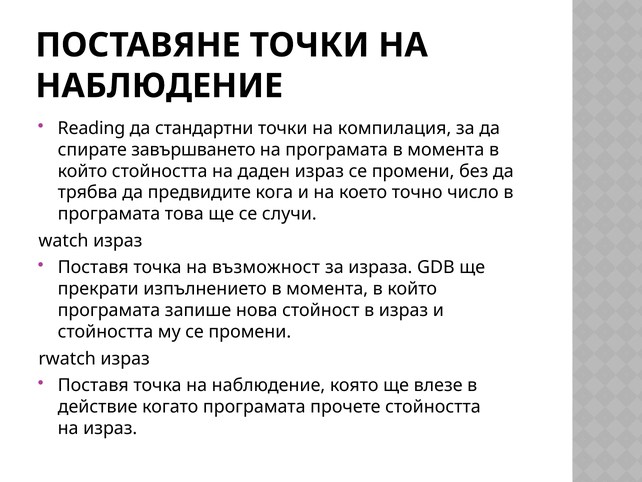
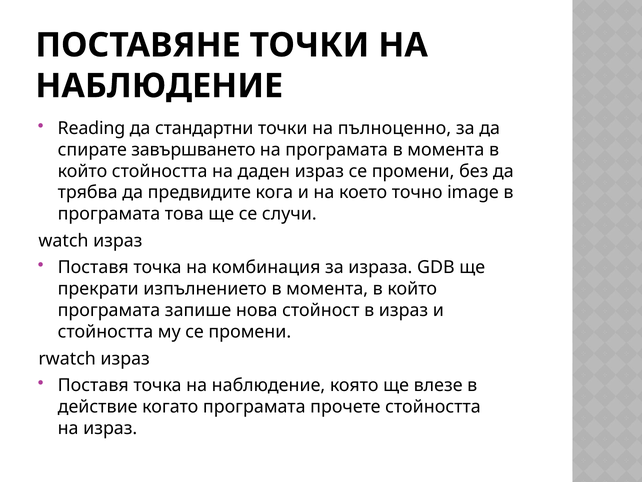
компилация: компилация -> пълноценно
число: число -> image
възможност: възможност -> комбинация
